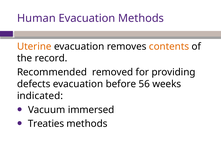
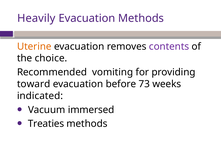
Human: Human -> Heavily
contents colour: orange -> purple
record: record -> choice
removed: removed -> vomiting
defects: defects -> toward
56: 56 -> 73
